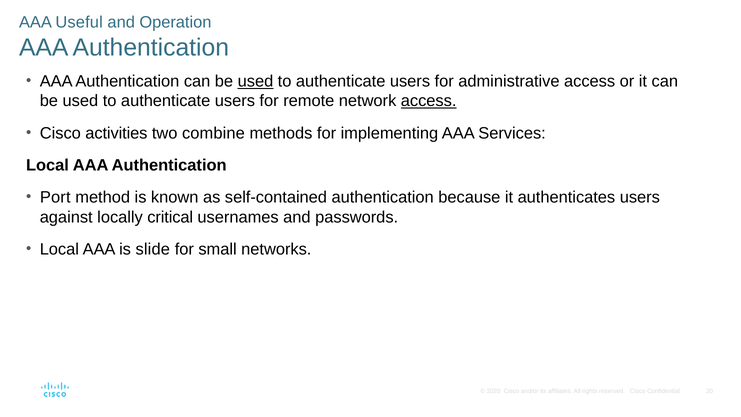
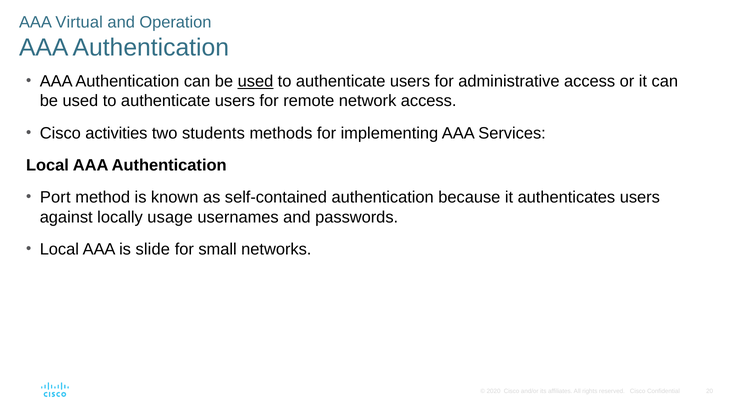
Useful: Useful -> Virtual
access at (429, 101) underline: present -> none
combine: combine -> students
critical: critical -> usage
